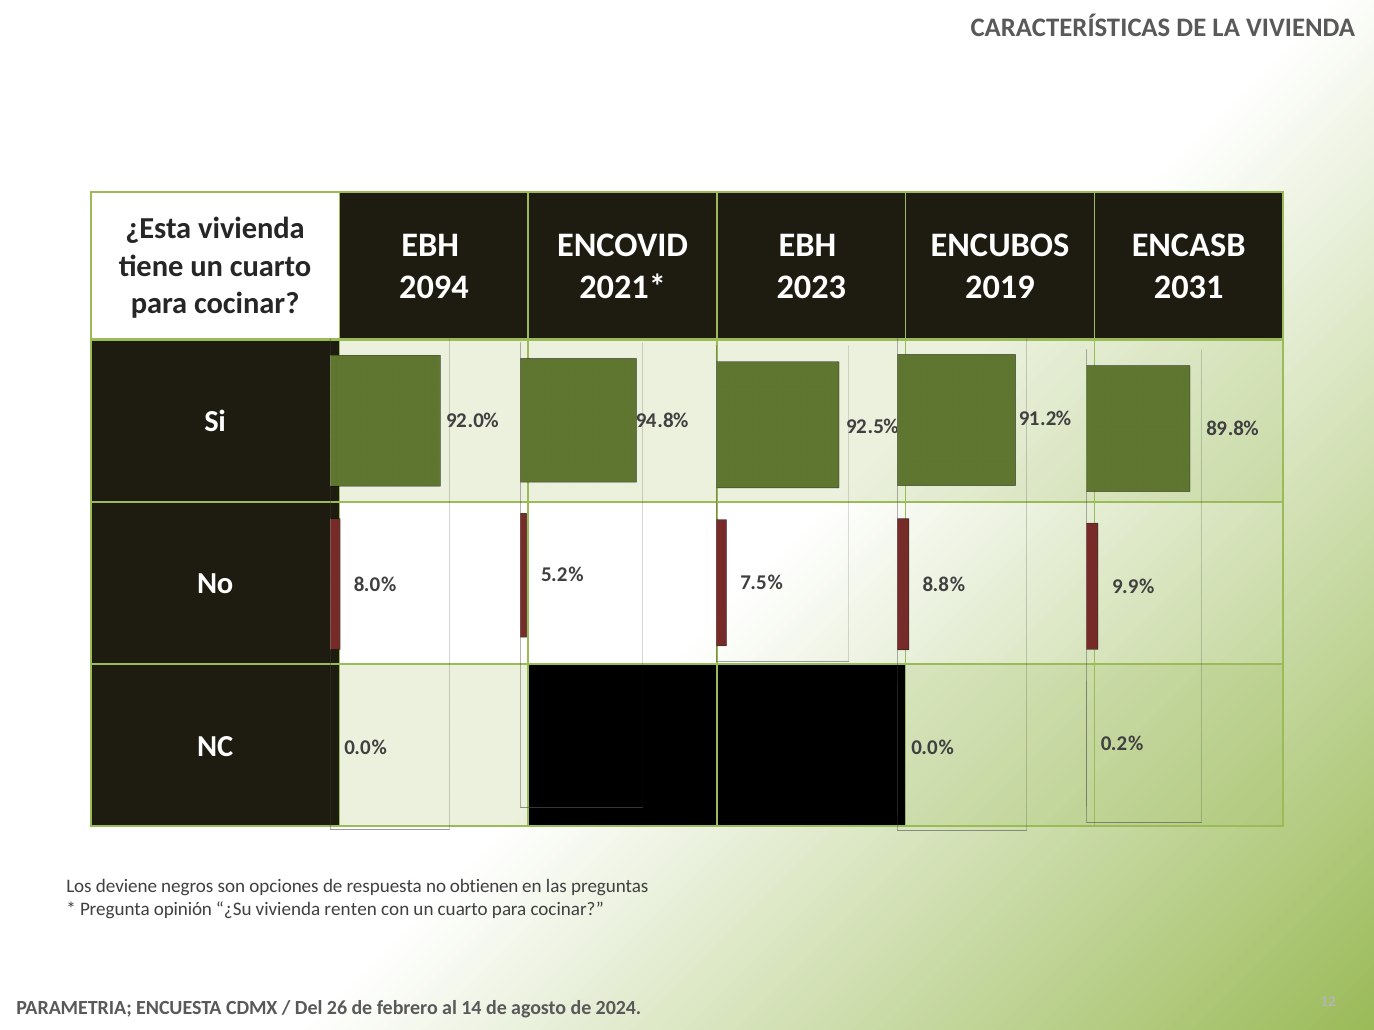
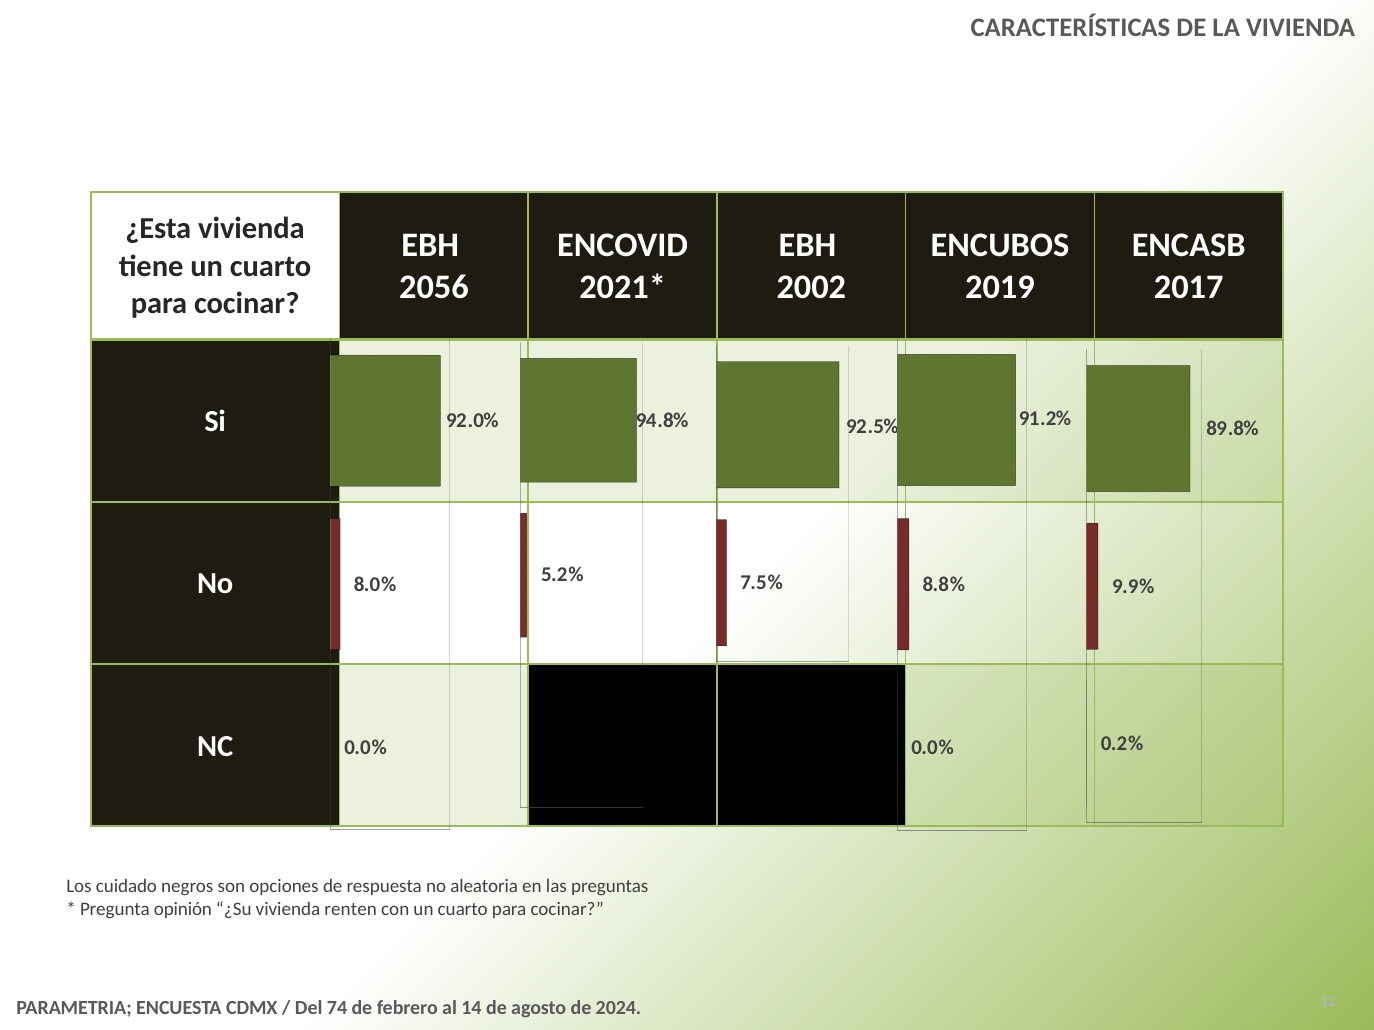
2094: 2094 -> 2056
2023: 2023 -> 2002
2031: 2031 -> 2017
deviene: deviene -> cuidado
obtienen: obtienen -> aleatoria
26: 26 -> 74
